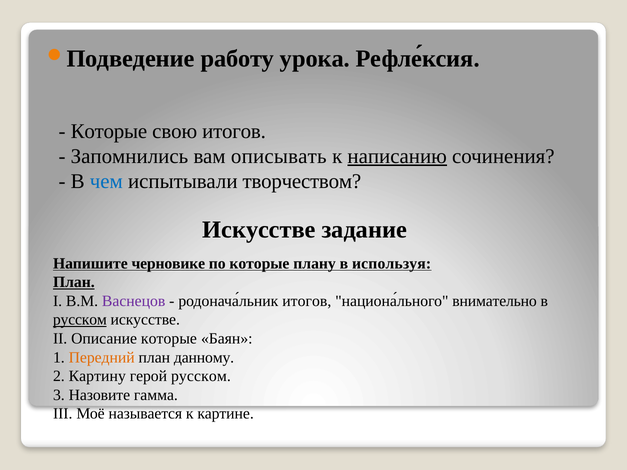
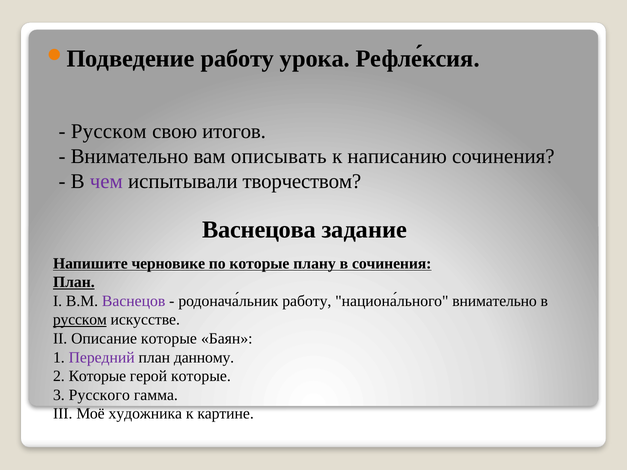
Которые at (109, 131): Которые -> Русском
Запомнились at (129, 156): Запомнились -> Внимательно
написанию underline: present -> none
чем colour: blue -> purple
Искусстве at (259, 230): Искусстве -> Васнецова
в используя: используя -> сочинения
родонача́льник итогов: итогов -> работу
Передний colour: orange -> purple
2 Картину: Картину -> Которые
герой русском: русском -> которые
Назовите: Назовите -> Русского
называется: называется -> художника
